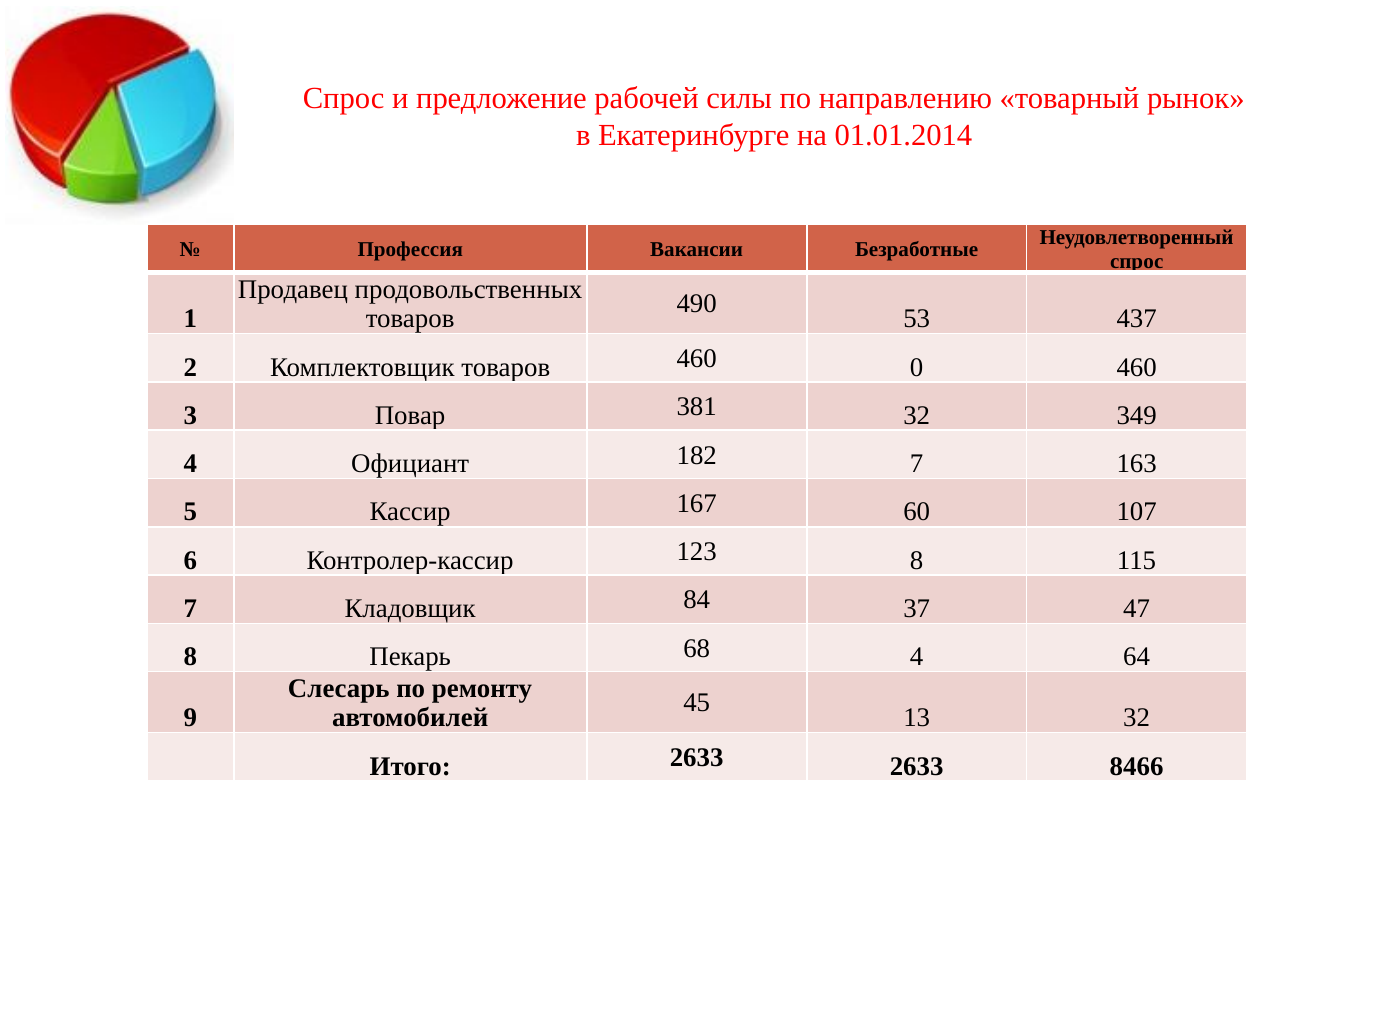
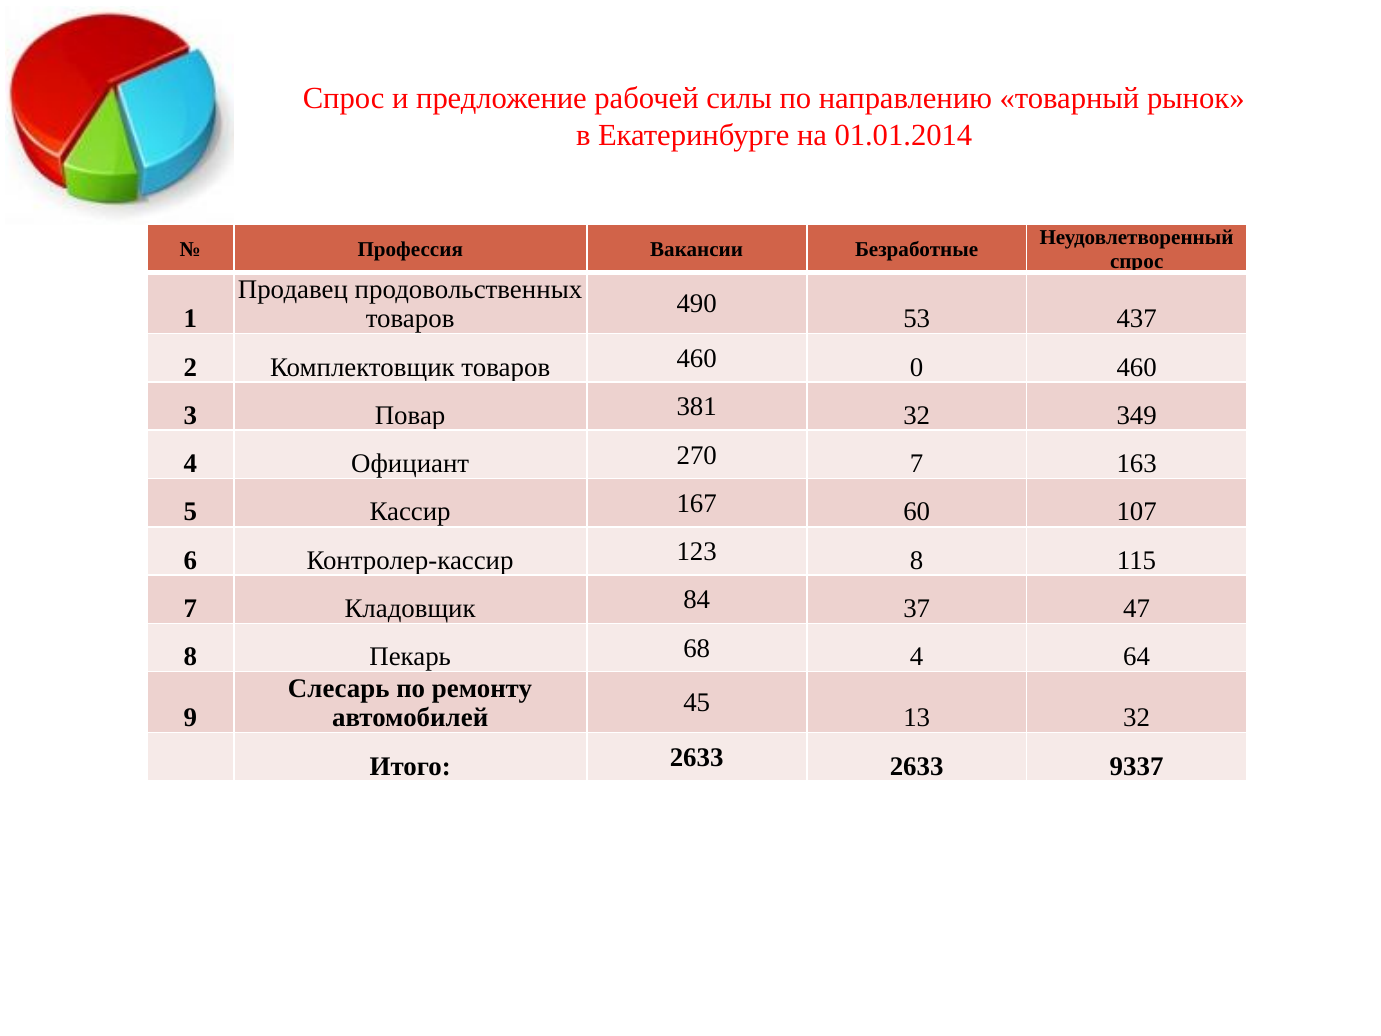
182: 182 -> 270
8466: 8466 -> 9337
